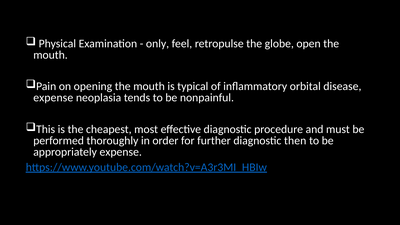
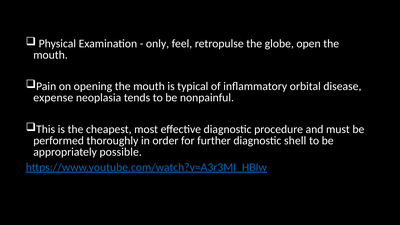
then: then -> shell
appropriately expense: expense -> possible
